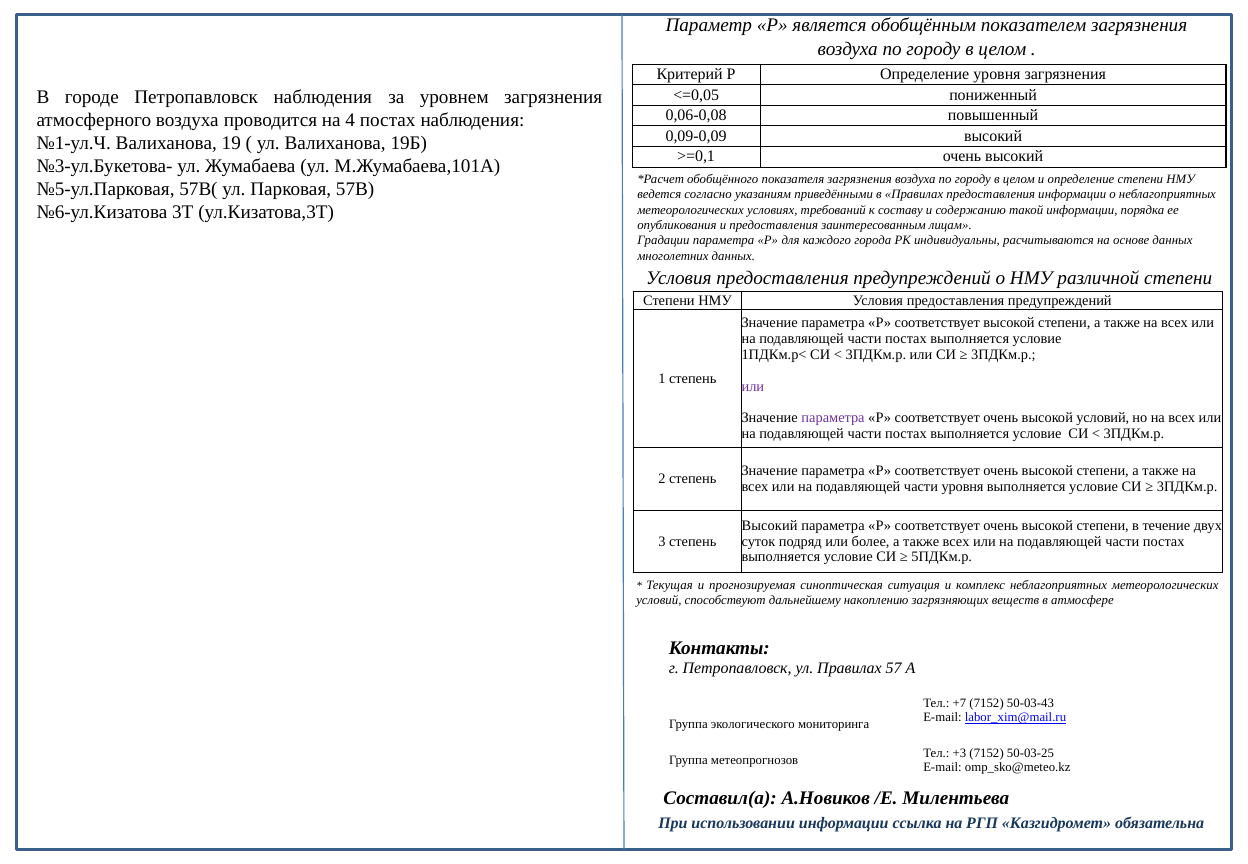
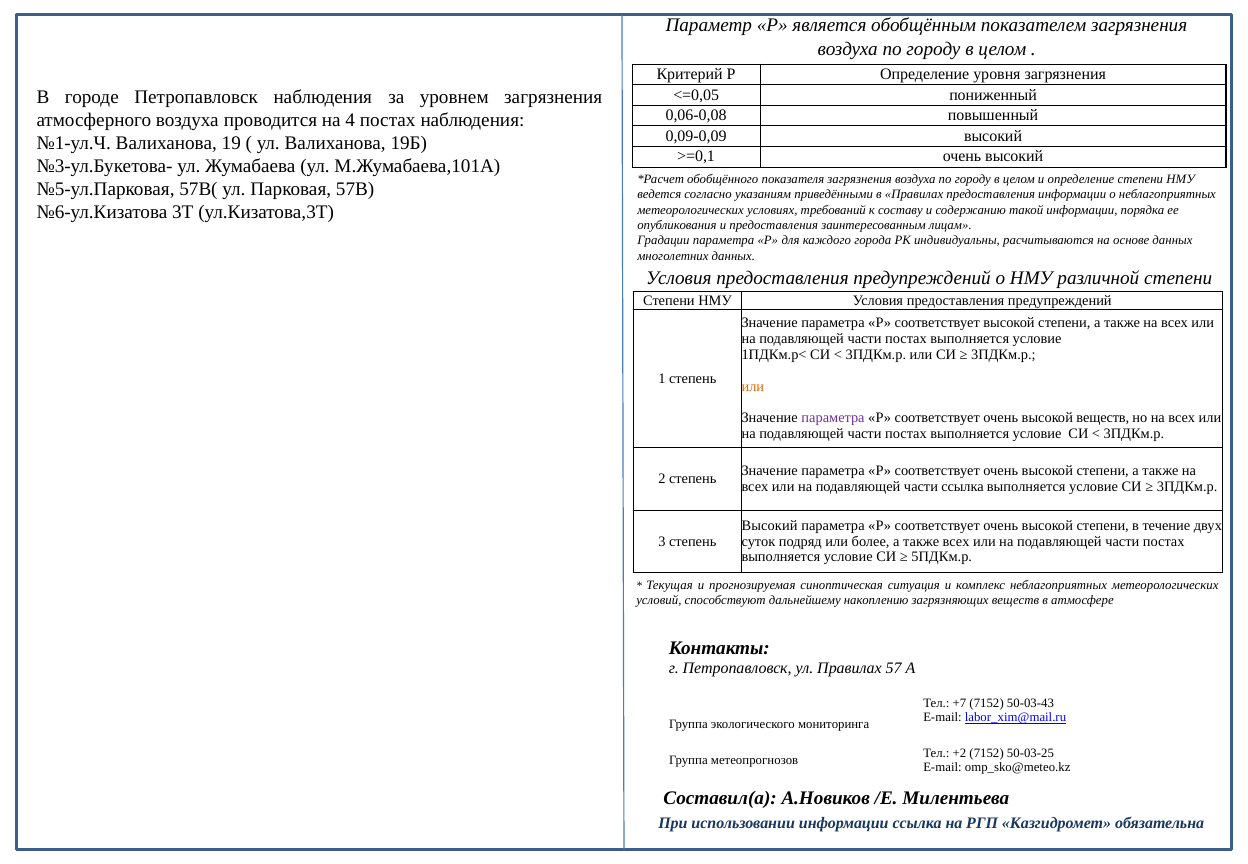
или at (753, 386) colour: purple -> orange
высокой условий: условий -> веществ
части уровня: уровня -> ссылка
+3: +3 -> +2
